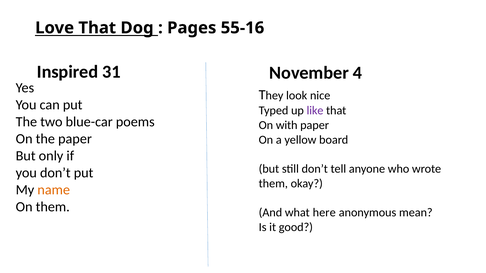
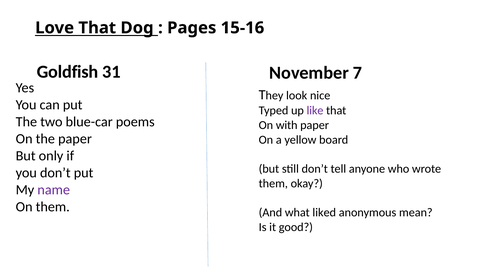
55-16: 55-16 -> 15-16
Inspired: Inspired -> Goldfish
4: 4 -> 7
name colour: orange -> purple
here: here -> liked
